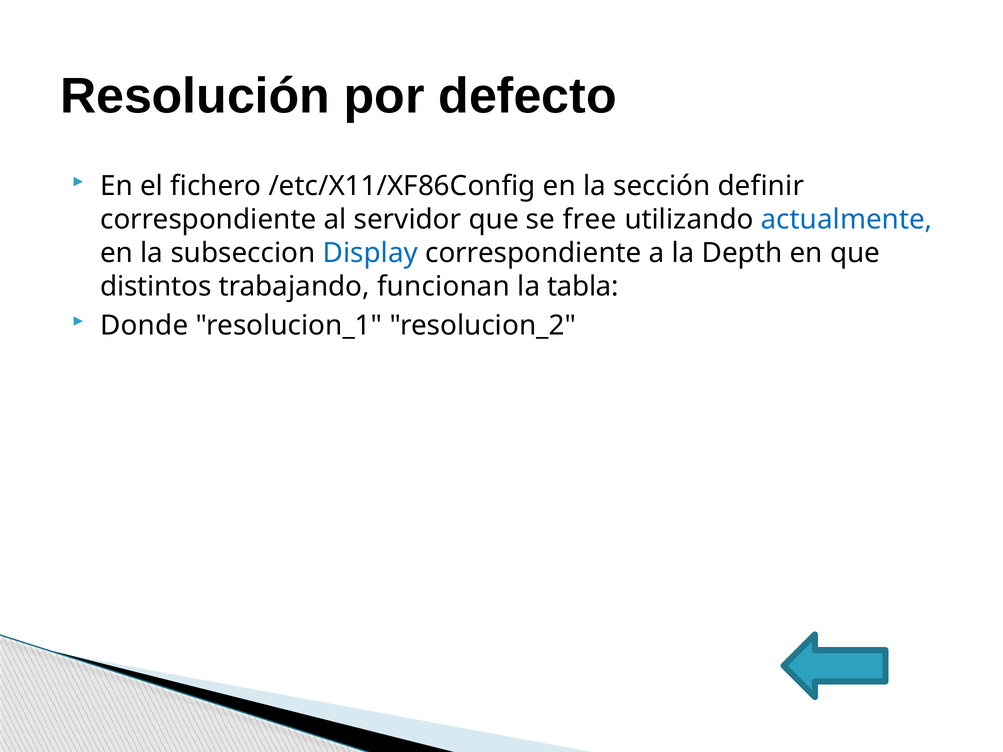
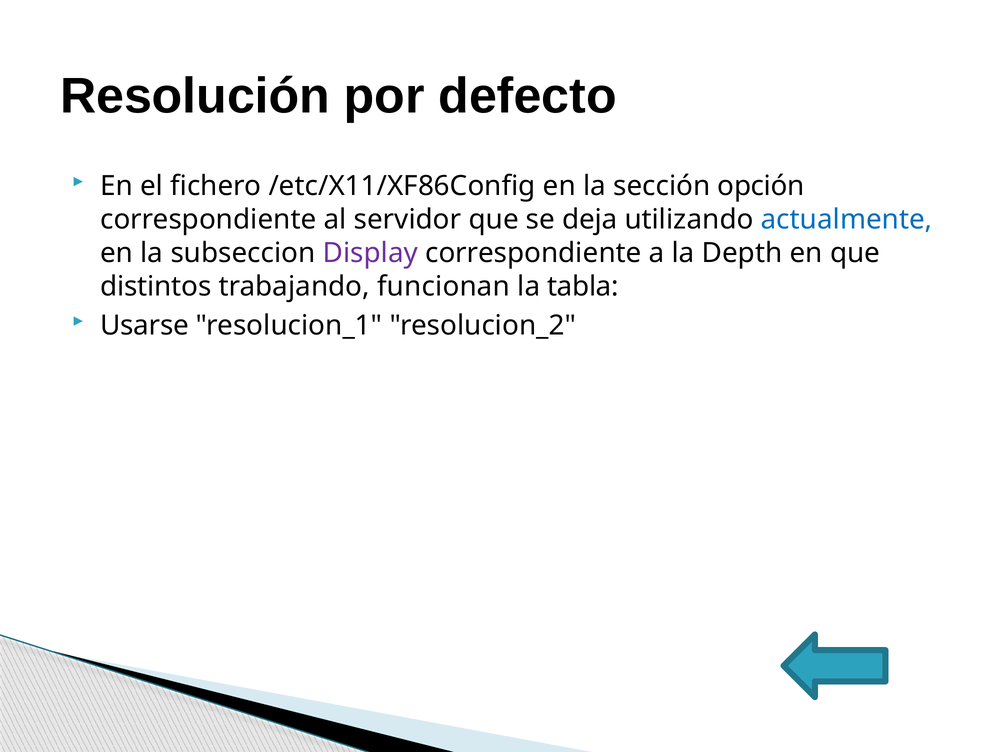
definir: definir -> opción
free: free -> deja
Display colour: blue -> purple
Donde: Donde -> Usarse
